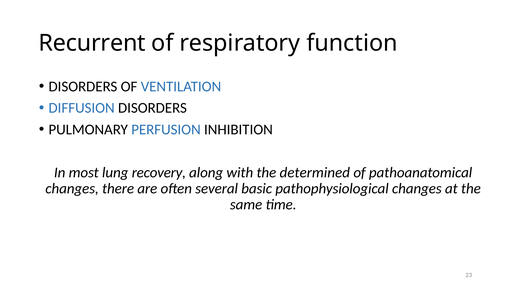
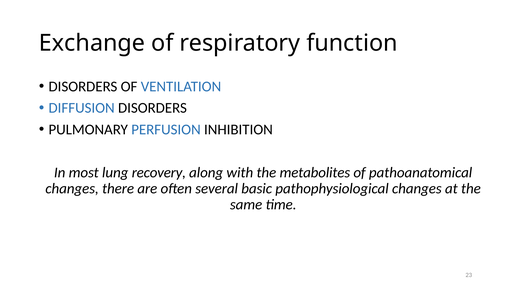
Recurrent: Recurrent -> Exchange
determined: determined -> metabolites
